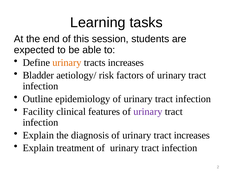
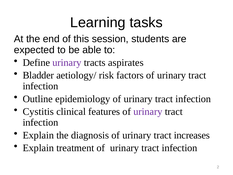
urinary at (67, 63) colour: orange -> purple
tracts increases: increases -> aspirates
Facility: Facility -> Cystitis
